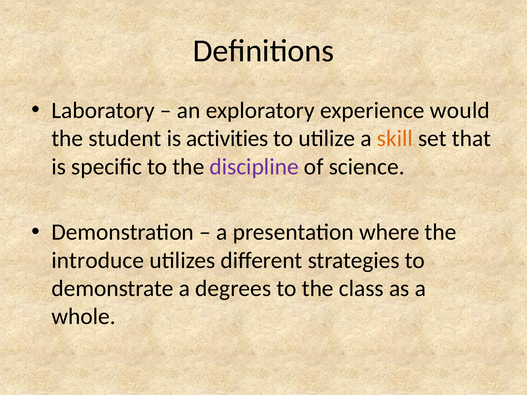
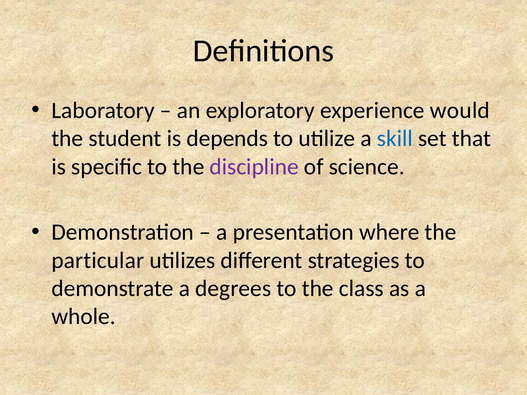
activities: activities -> depends
skill colour: orange -> blue
introduce: introduce -> particular
